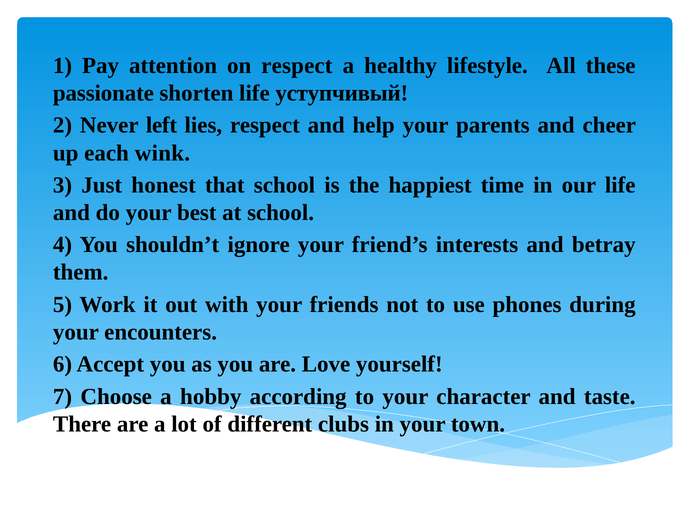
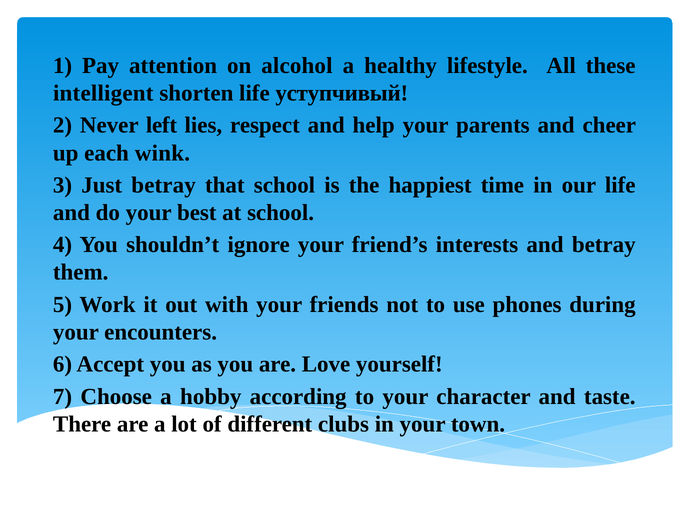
on respect: respect -> alcohol
passionate: passionate -> intelligent
Just honest: honest -> betray
